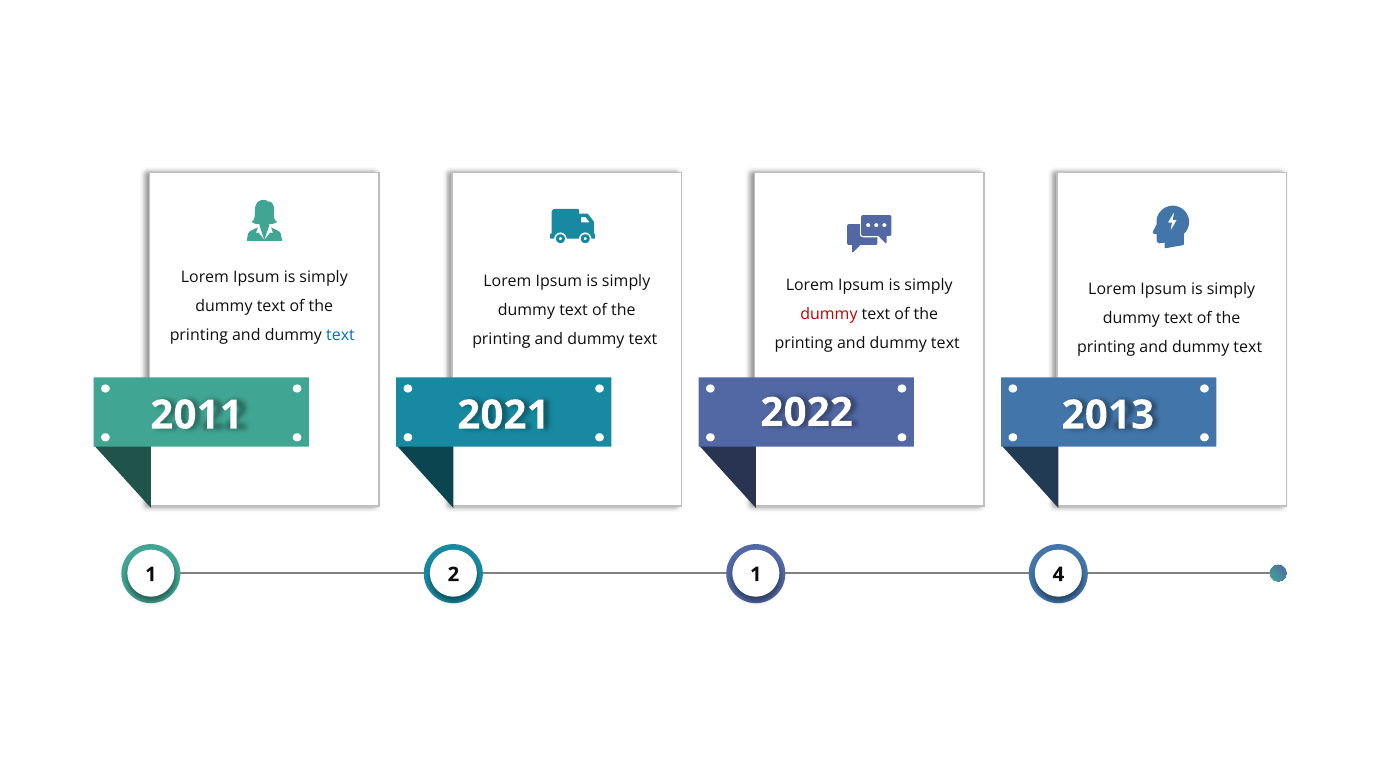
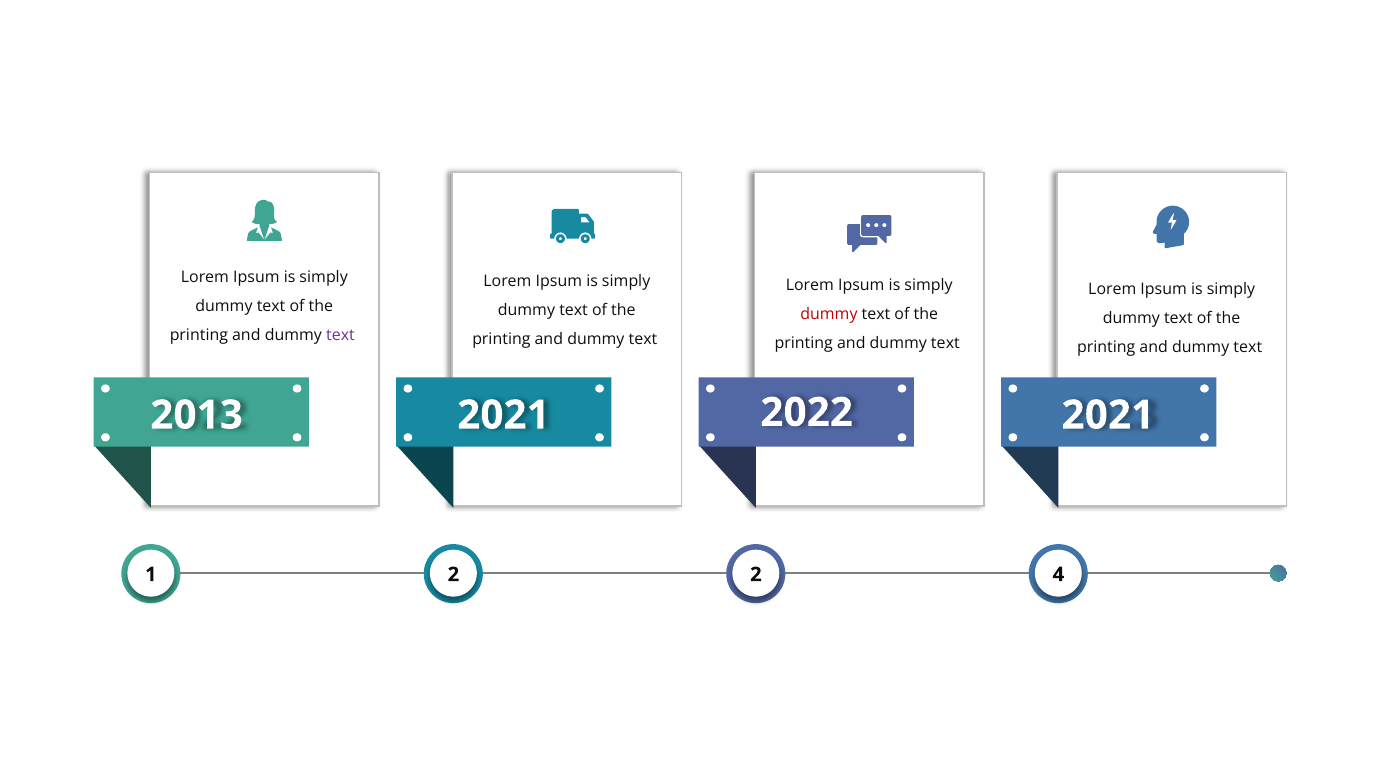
text at (340, 335) colour: blue -> purple
2011: 2011 -> 2013
2022 2013: 2013 -> 2021
2 1: 1 -> 2
